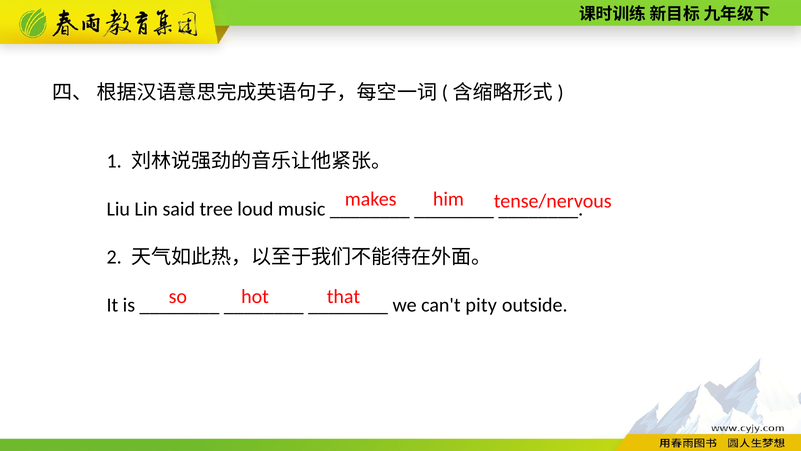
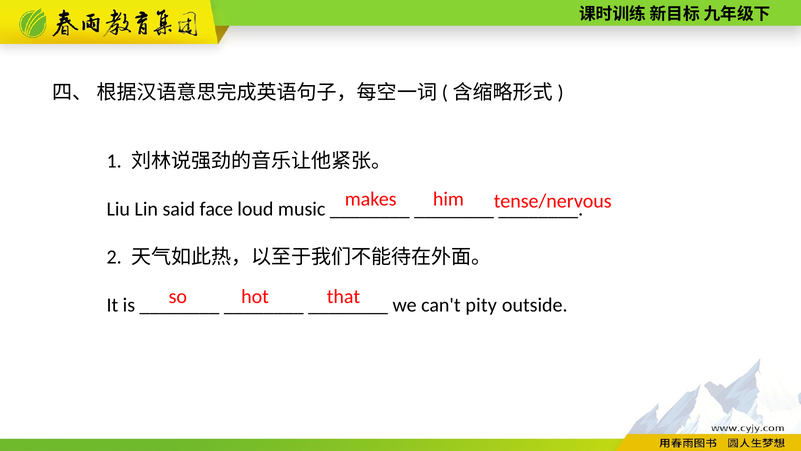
tree: tree -> face
